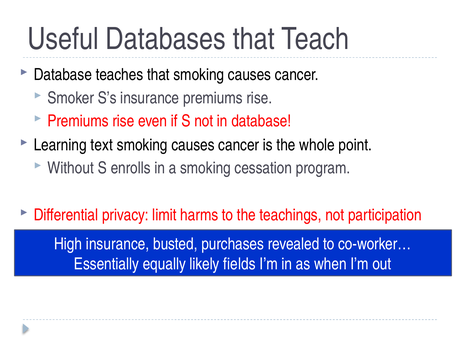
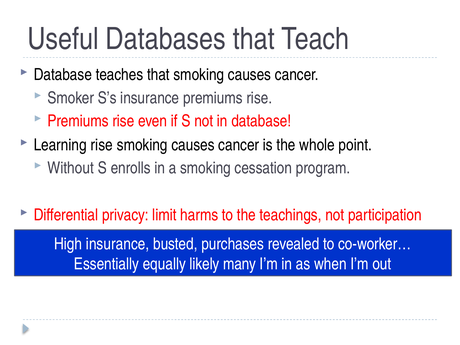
Learning text: text -> rise
fields: fields -> many
